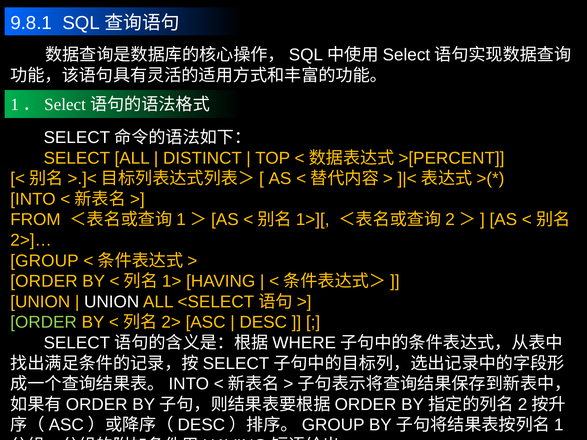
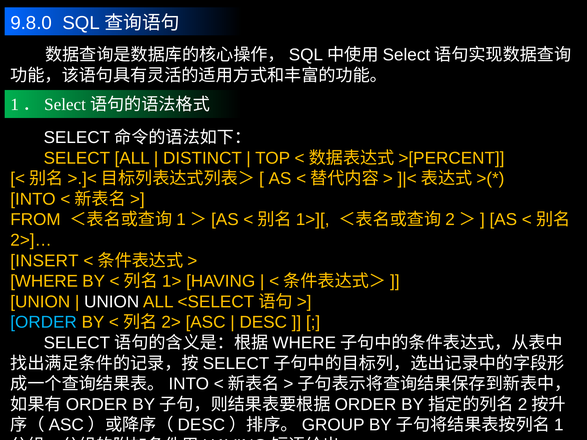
9.8.1: 9.8.1 -> 9.8.0
GROUP: GROUP -> INSERT
ORDER at (44, 281): ORDER -> WHERE
ORDER at (44, 323) colour: light green -> light blue
